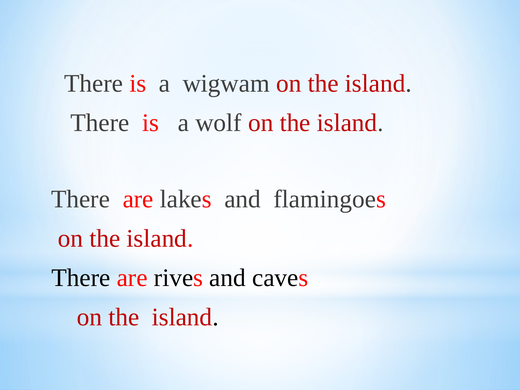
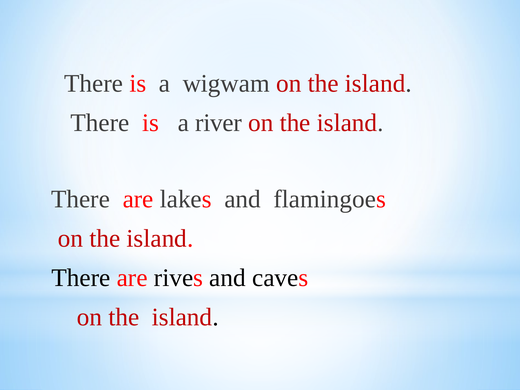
wolf: wolf -> river
